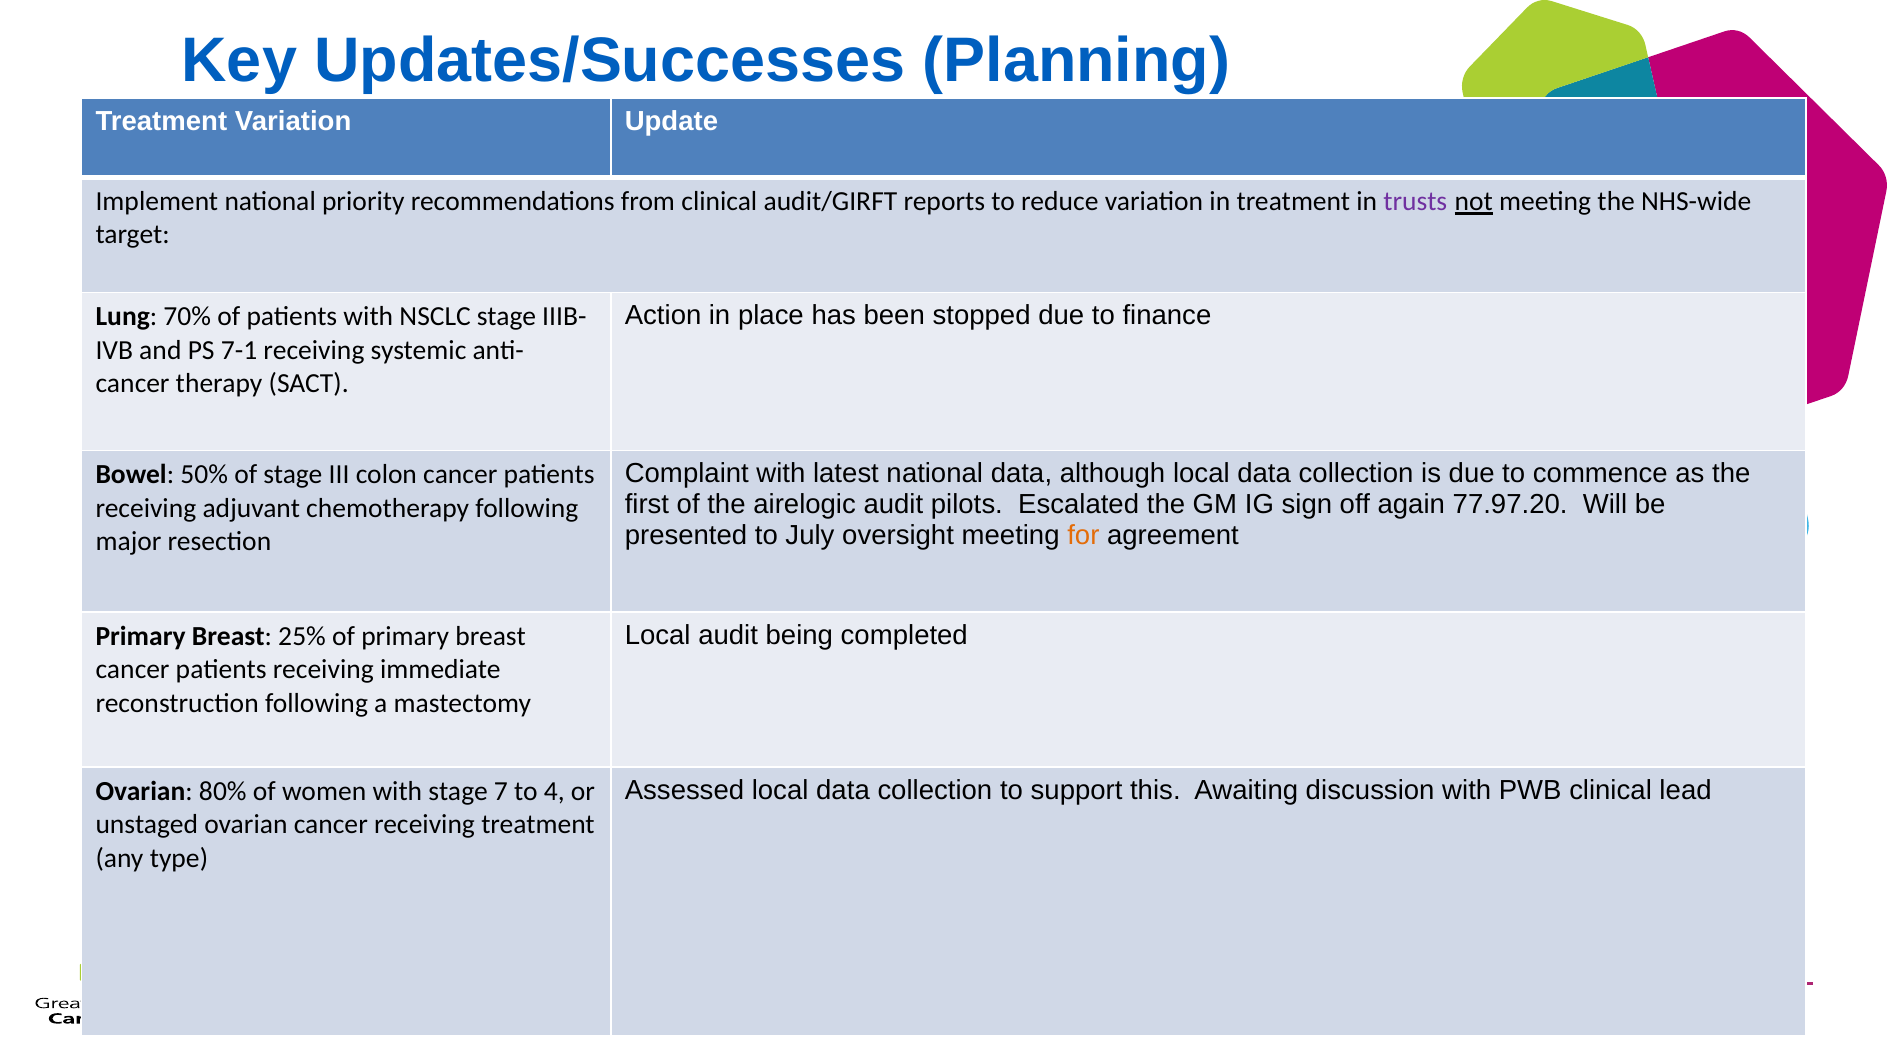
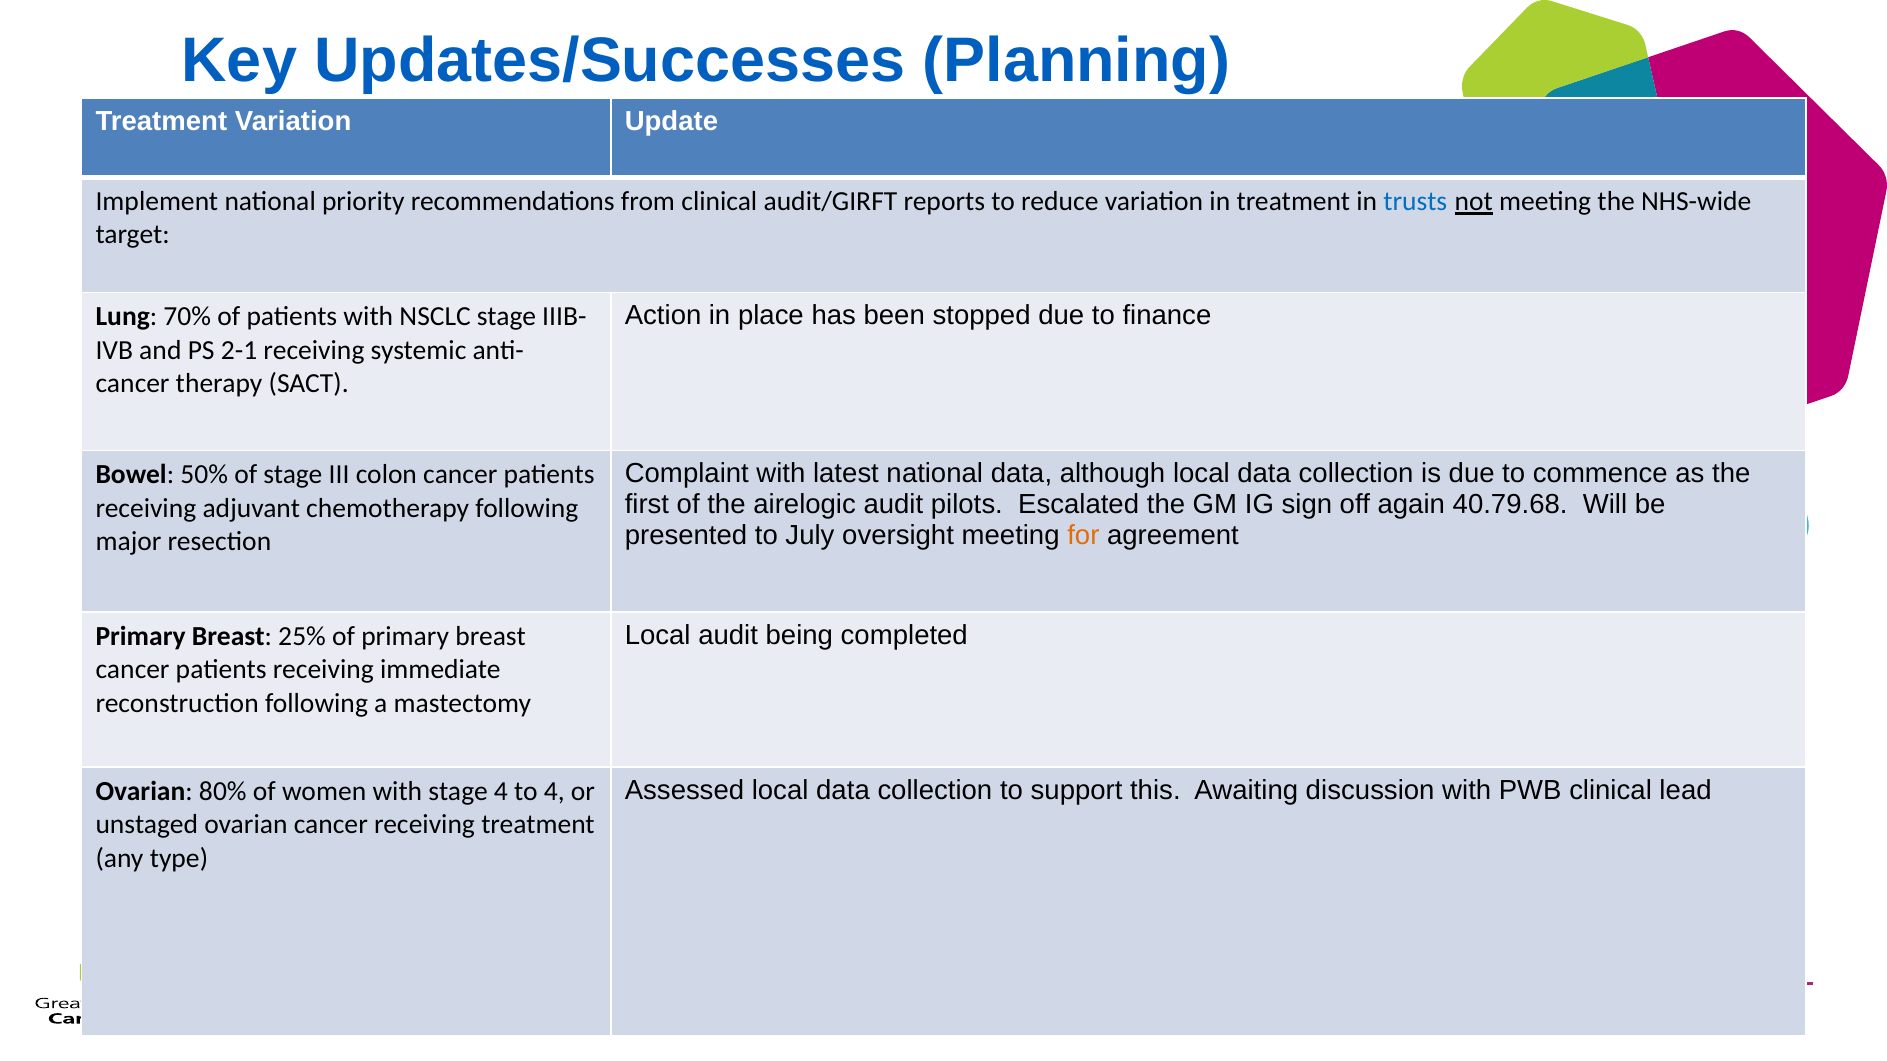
trusts colour: purple -> blue
7-1: 7-1 -> 2-1
77.97.20: 77.97.20 -> 40.79.68
stage 7: 7 -> 4
